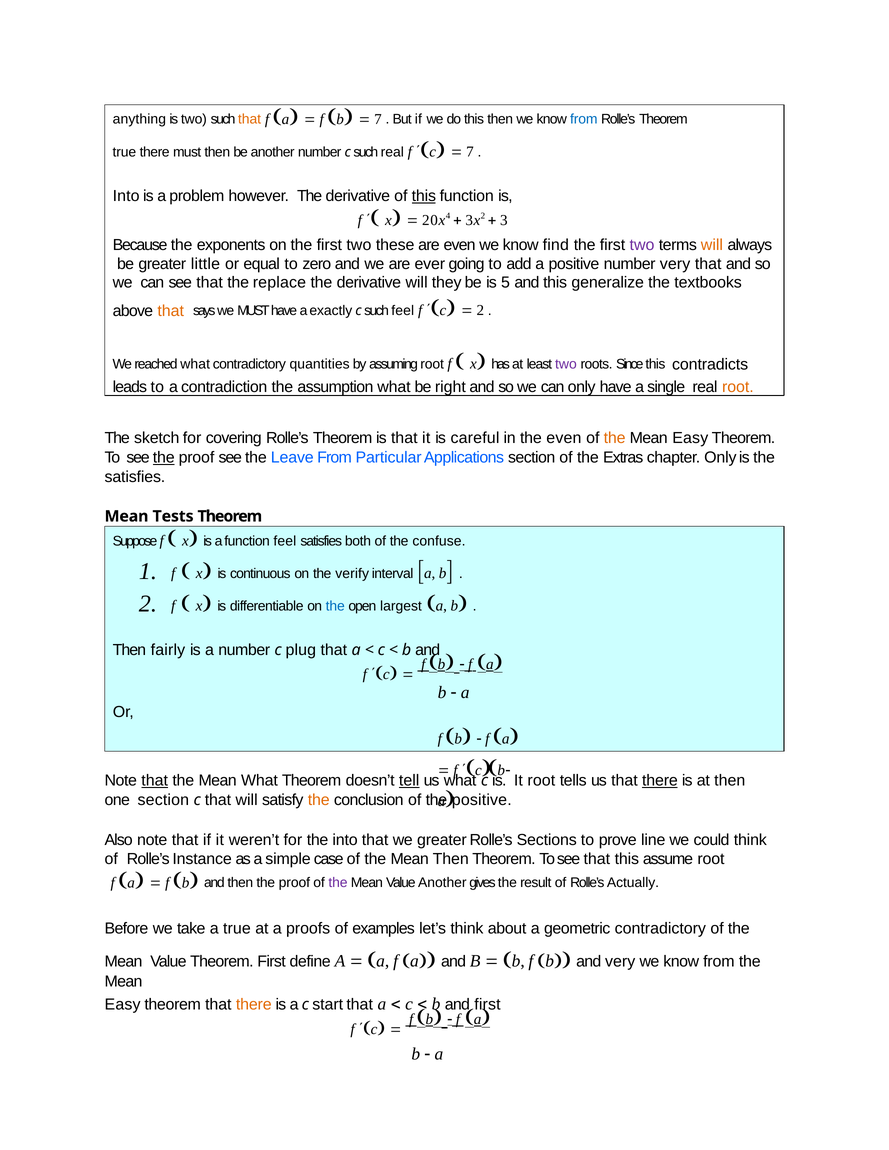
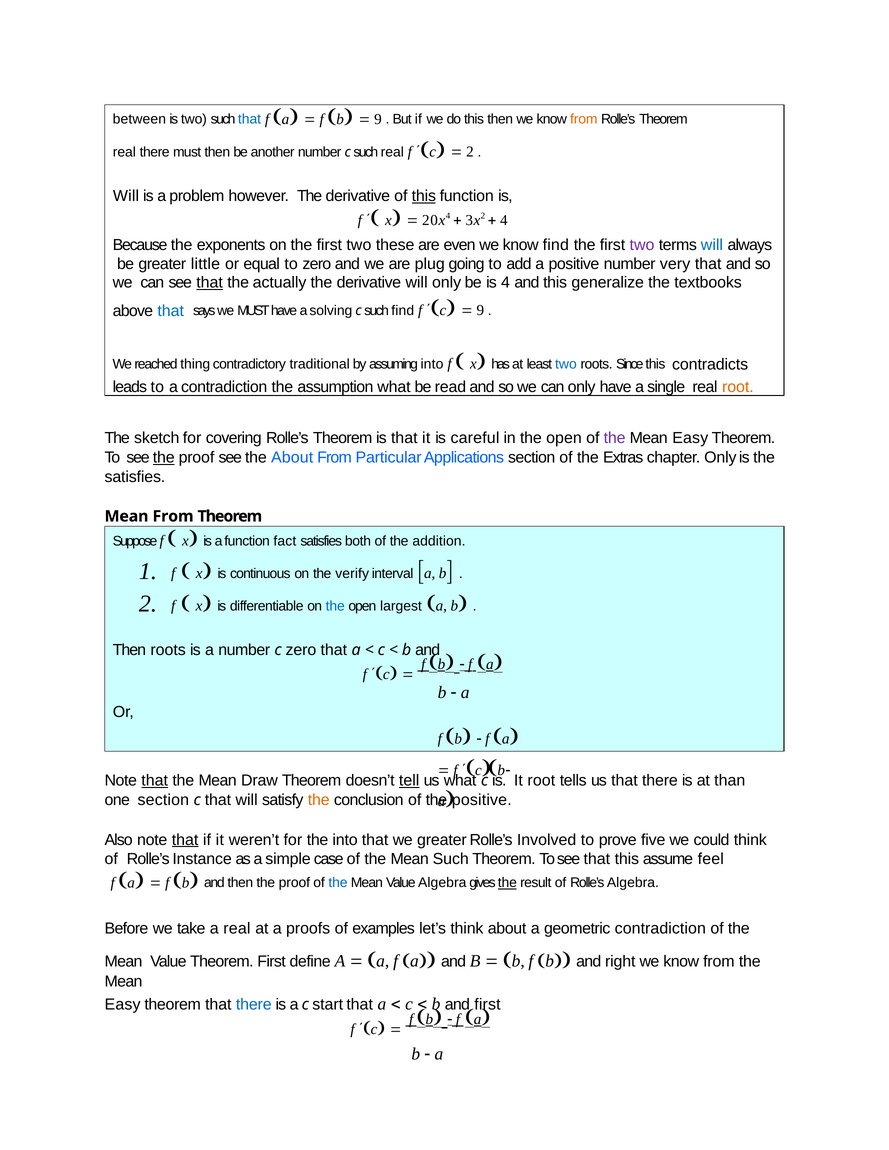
anything: anything -> between
that at (250, 119) colour: orange -> blue
7 at (378, 119): 7 -> 9
from at (584, 119) colour: blue -> orange
true at (124, 152): true -> real
7 at (470, 152): 7 -> 2
Into at (126, 196): Into -> Will
3 at (504, 220): 3 -> 4
will at (712, 245) colour: orange -> blue
ever: ever -> plug
that at (210, 283) underline: none -> present
replace: replace -> actually
will they: they -> only
is 5: 5 -> 4
that at (171, 311) colour: orange -> blue
exactly: exactly -> solving
such feel: feel -> find
2 at (480, 310): 2 -> 9
reached what: what -> thing
quantities: quantities -> traditional
assuming root: root -> into
two at (566, 364) colour: purple -> blue
right: right -> read
in the even: even -> open
the at (615, 438) colour: orange -> purple
the Leave: Leave -> About
Mean Tests: Tests -> From
function feel: feel -> fact
confuse: confuse -> addition
Then fairly: fairly -> roots
c plug: plug -> zero
Mean What: What -> Draw
there at (660, 781) underline: present -> none
at then: then -> than
that at (185, 840) underline: none -> present
Sections: Sections -> Involved
line: line -> five
Mean Then: Then -> Such
assume root: root -> feel
the at (338, 883) colour: purple -> blue
Value Another: Another -> Algebra
the at (507, 883) underline: none -> present
Rolle’s Actually: Actually -> Algebra
a true: true -> real
geometric contradictory: contradictory -> contradiction
and very: very -> right
there at (254, 1005) colour: orange -> blue
